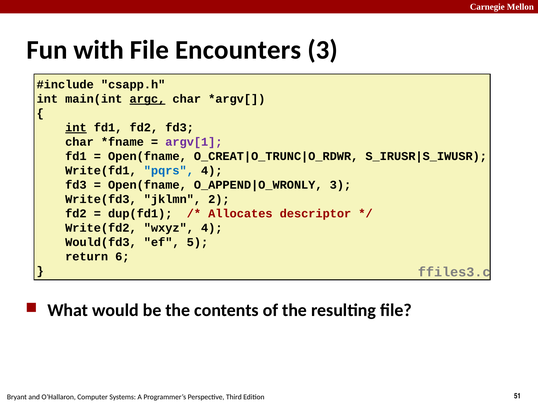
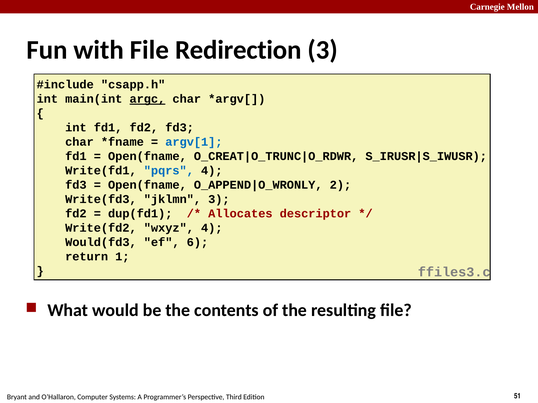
Encounters: Encounters -> Redirection
int at (76, 128) underline: present -> none
argv[1 colour: purple -> blue
3 at (340, 185): 3 -> 2
jklmn 2: 2 -> 3
5: 5 -> 6
6: 6 -> 1
